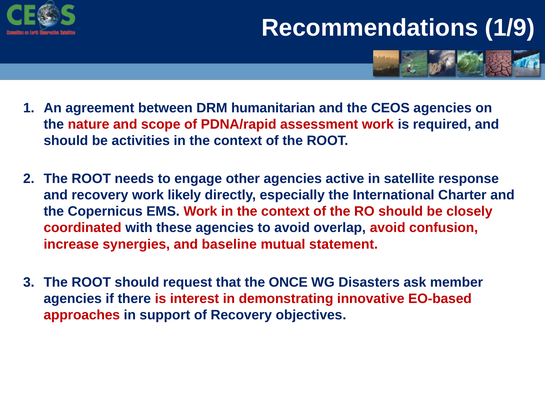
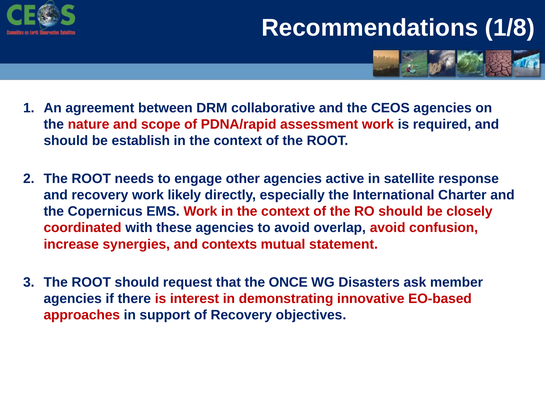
1/9: 1/9 -> 1/8
humanitarian: humanitarian -> collaborative
activities: activities -> establish
baseline: baseline -> contexts
